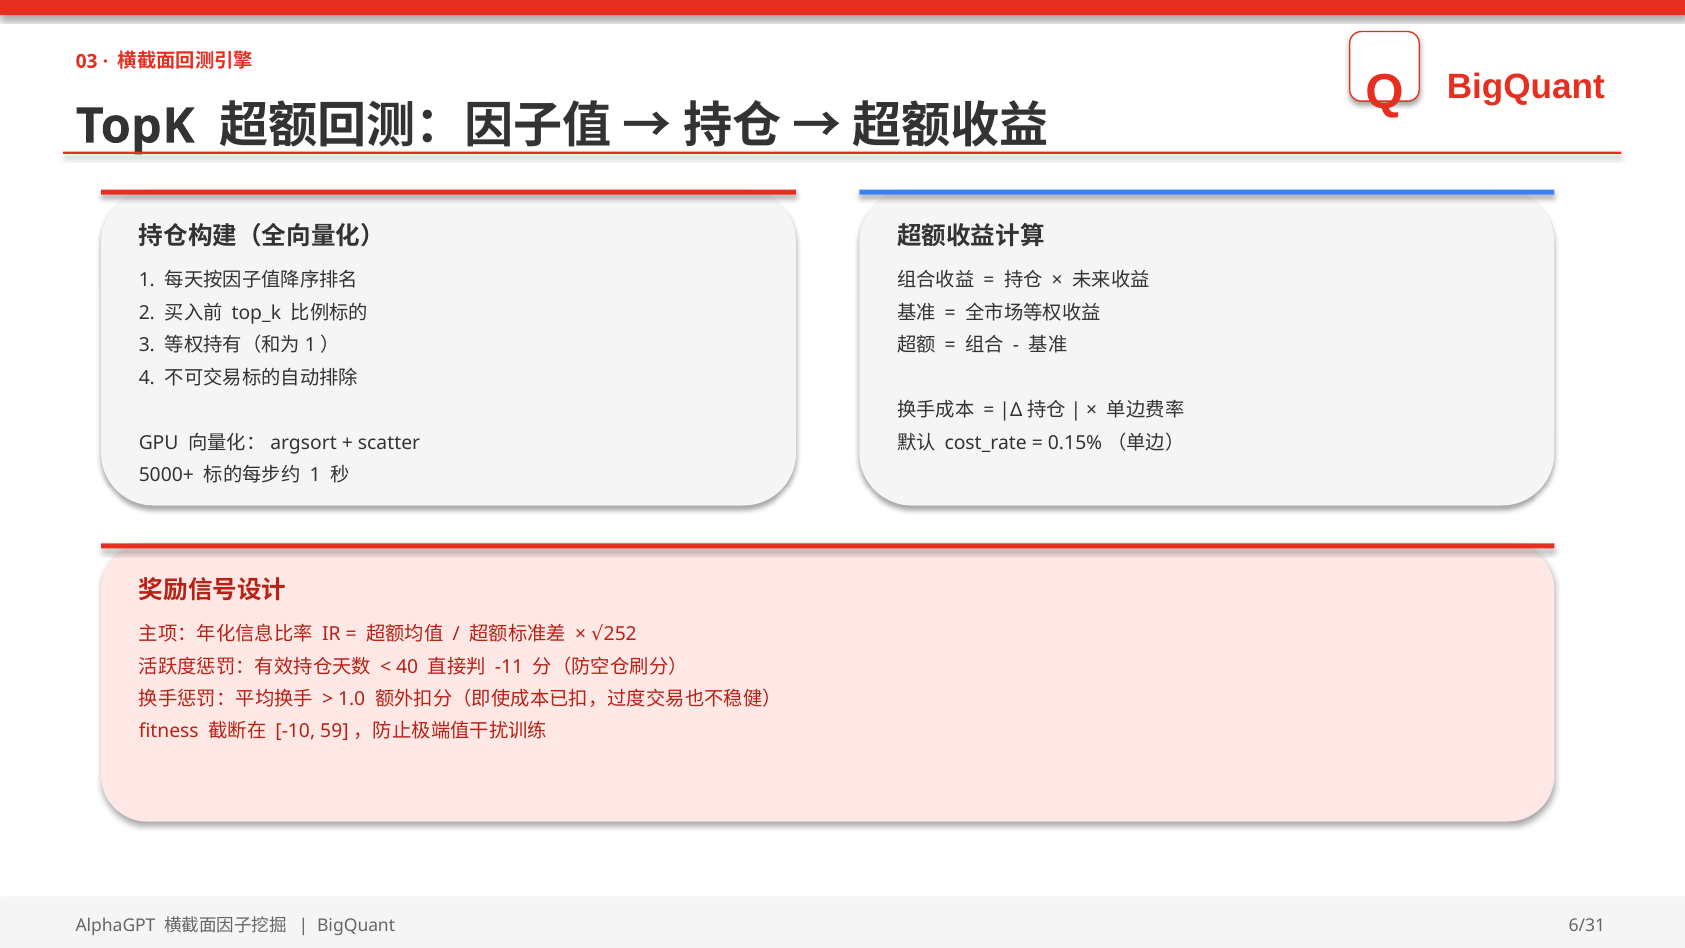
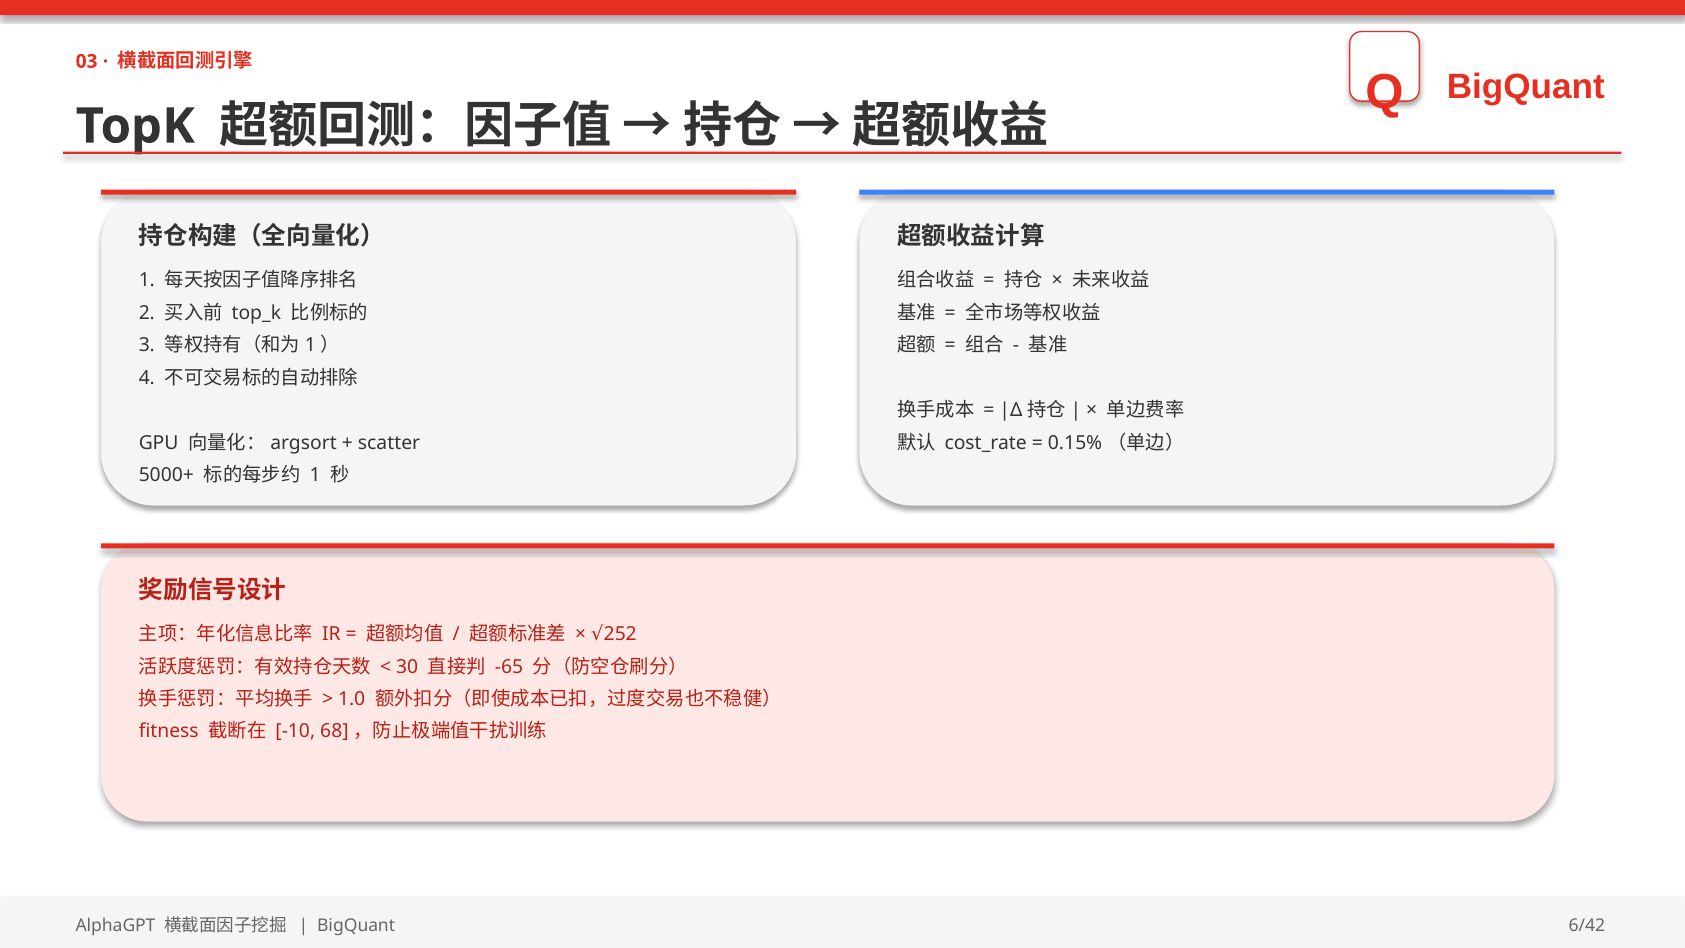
40: 40 -> 30
-11: -11 -> -65
59: 59 -> 68
6/31: 6/31 -> 6/42
